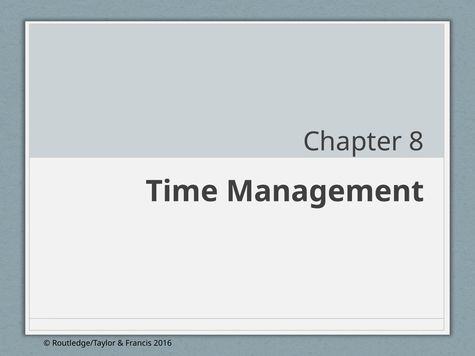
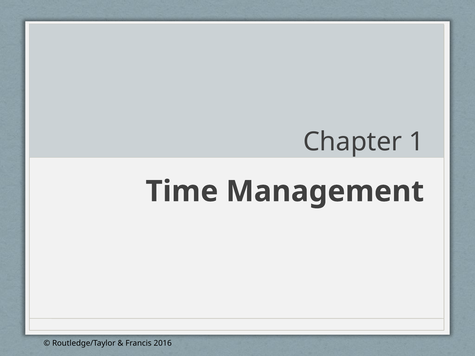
8: 8 -> 1
